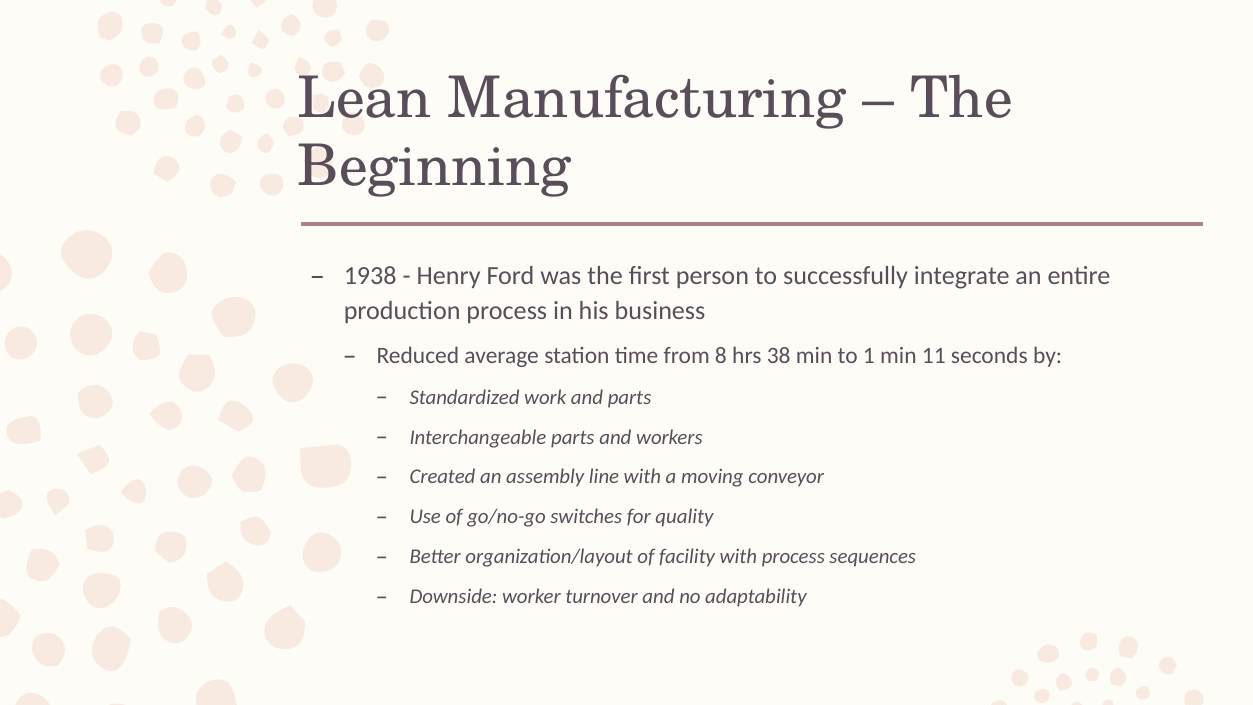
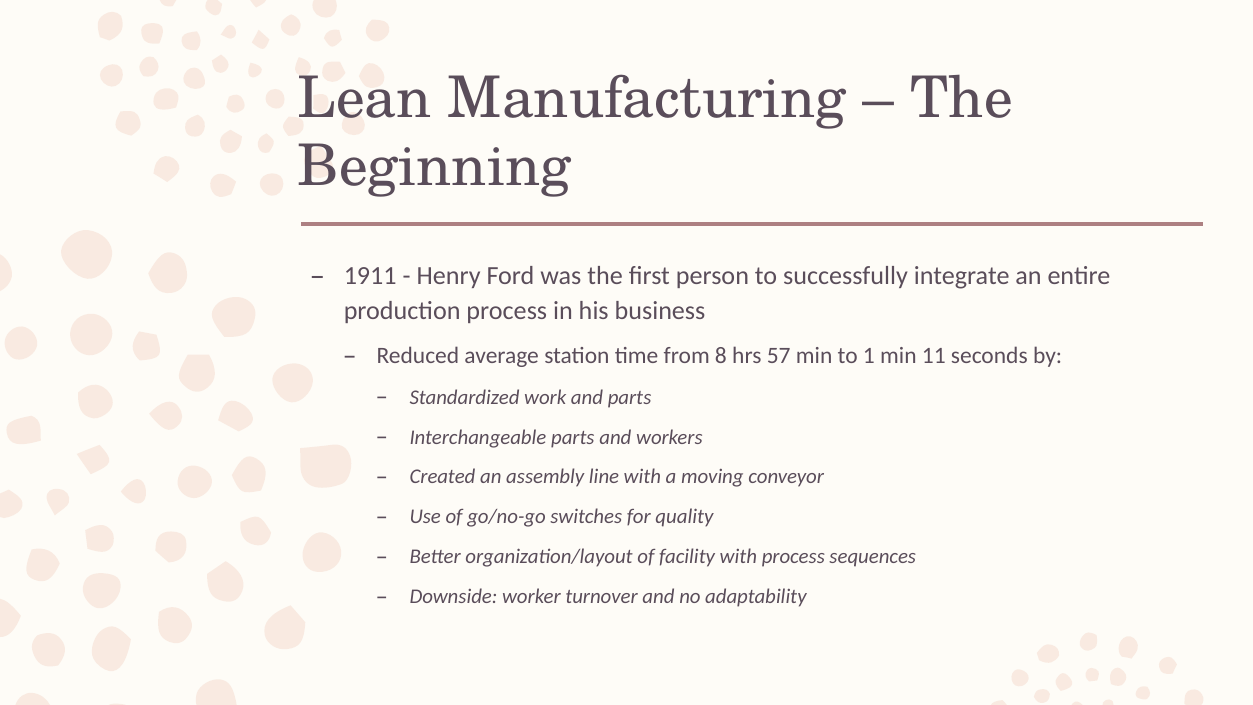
1938: 1938 -> 1911
38: 38 -> 57
